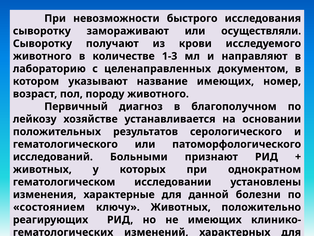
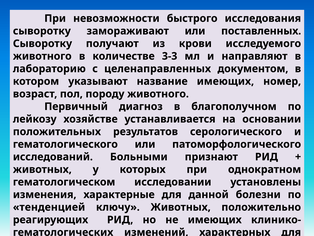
осуществляли: осуществляли -> поставленных
1-3: 1-3 -> 3-3
состоянием: состоянием -> тенденцией
